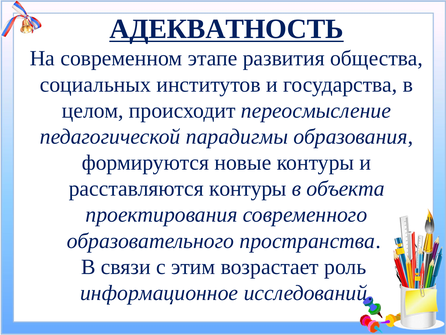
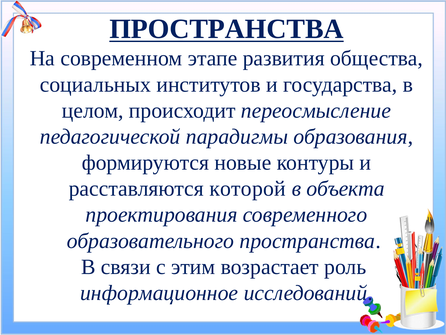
АДЕКВАТНОСТЬ at (227, 29): АДЕКВАТНОСТЬ -> ПРОСТРАНСТВА
расставляются контуры: контуры -> которой
